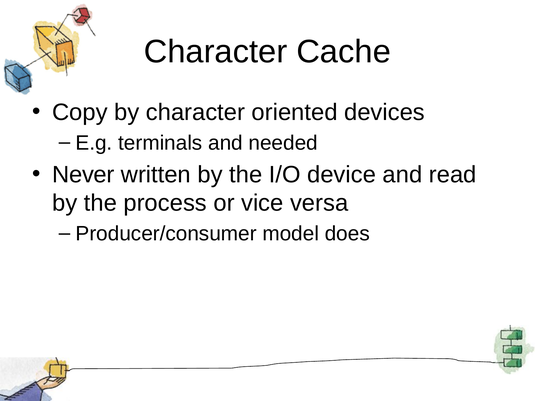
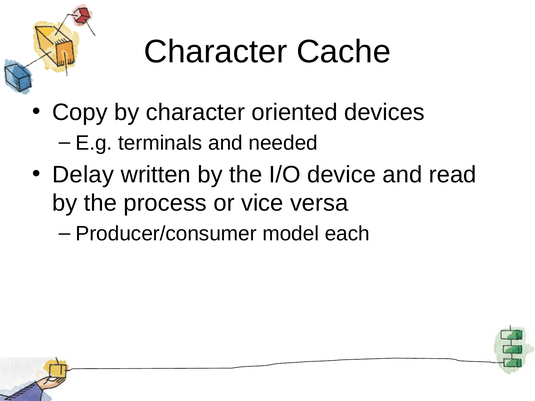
Never: Never -> Delay
does: does -> each
